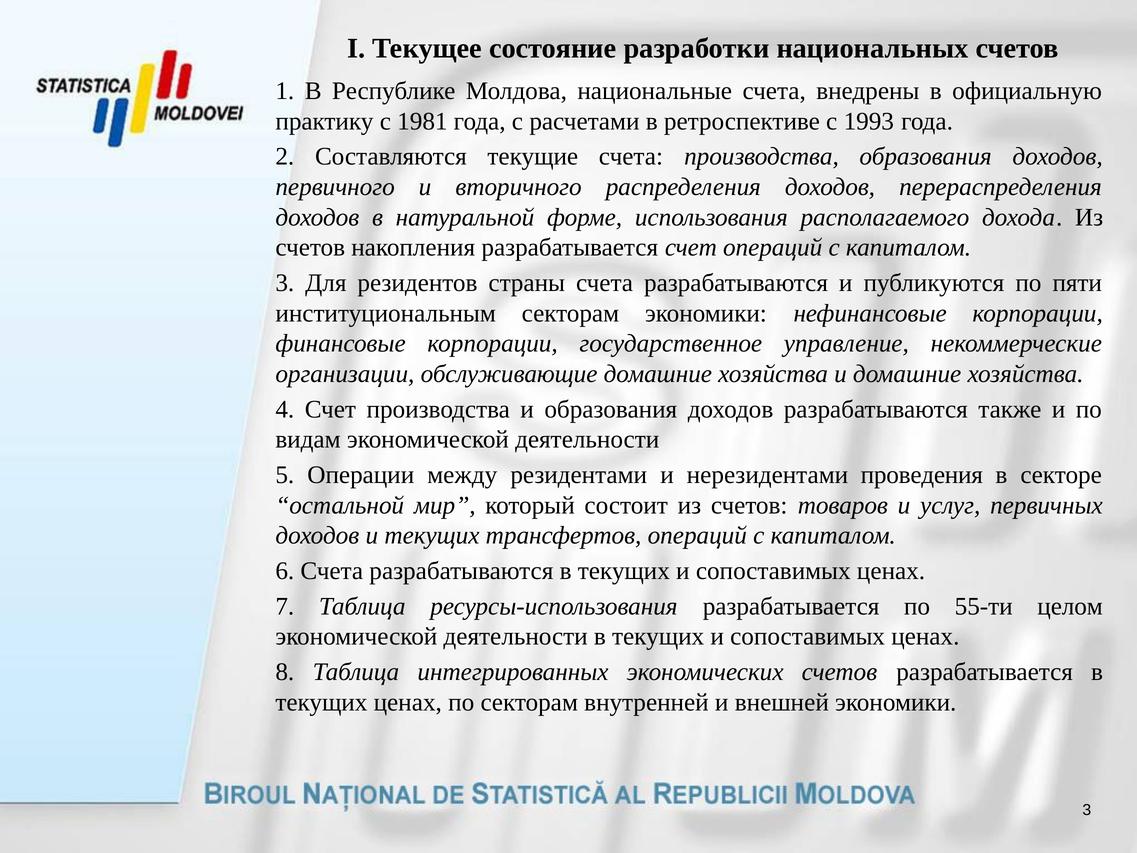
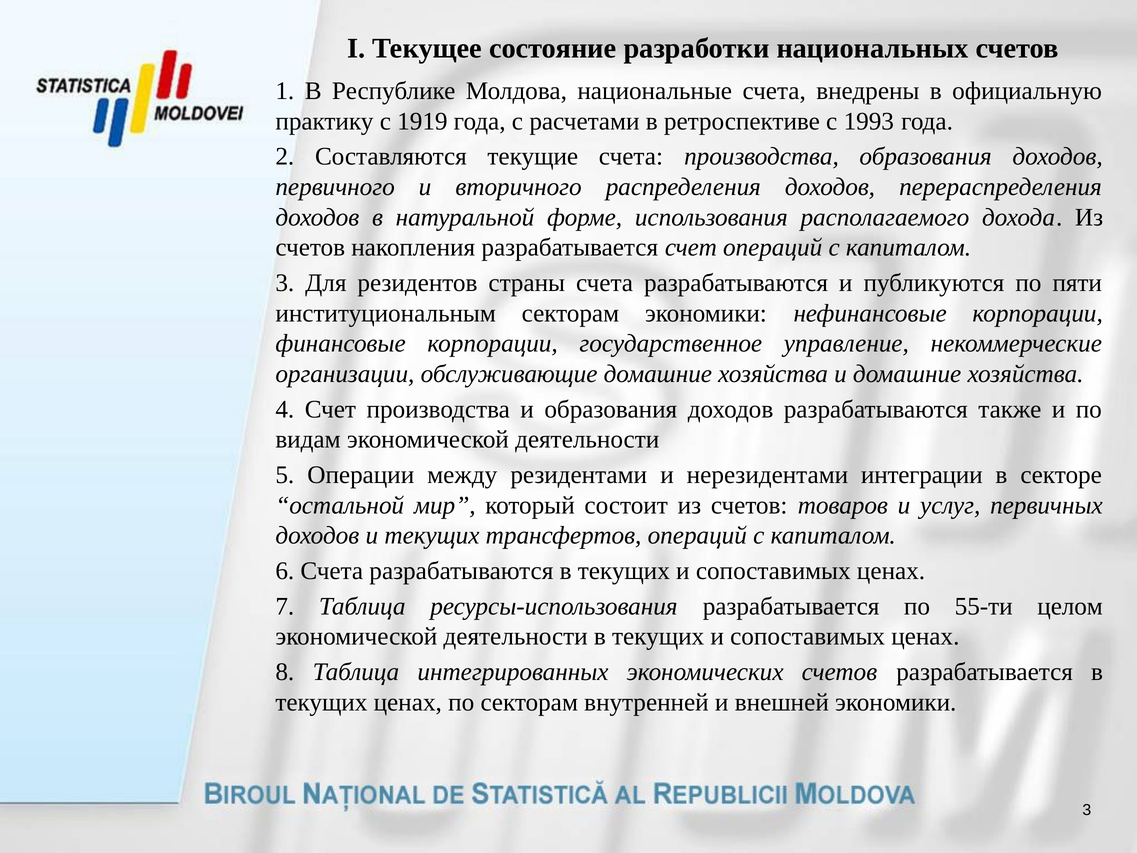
1981: 1981 -> 1919
проведения: проведения -> интеграции
